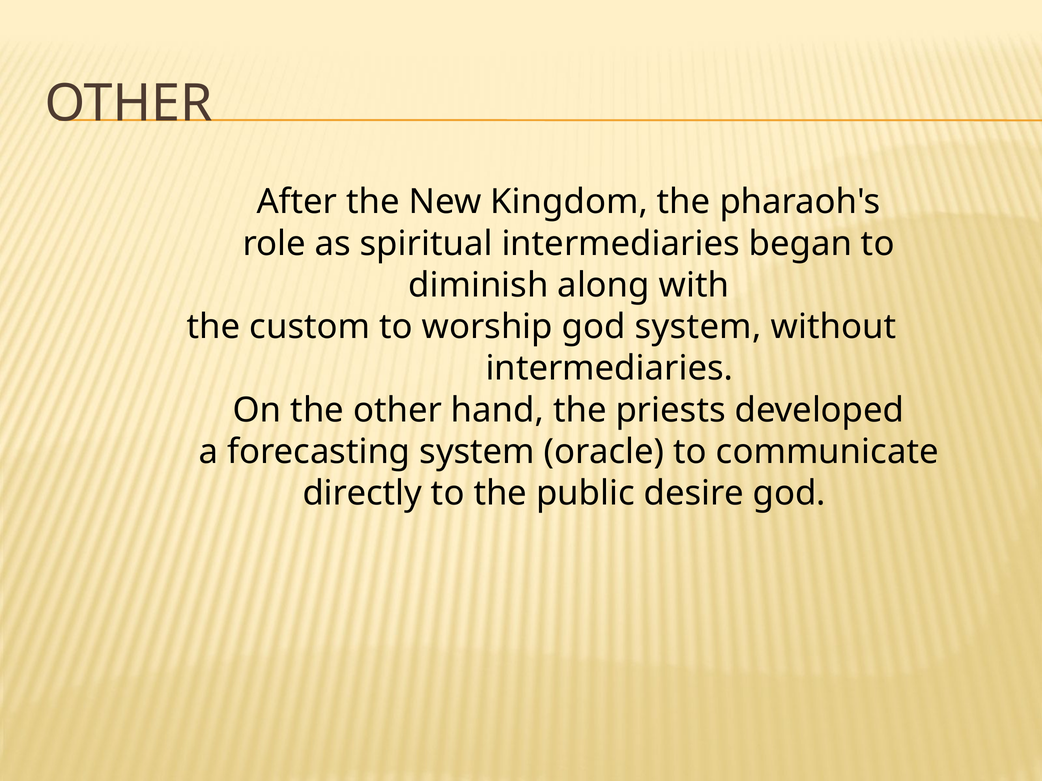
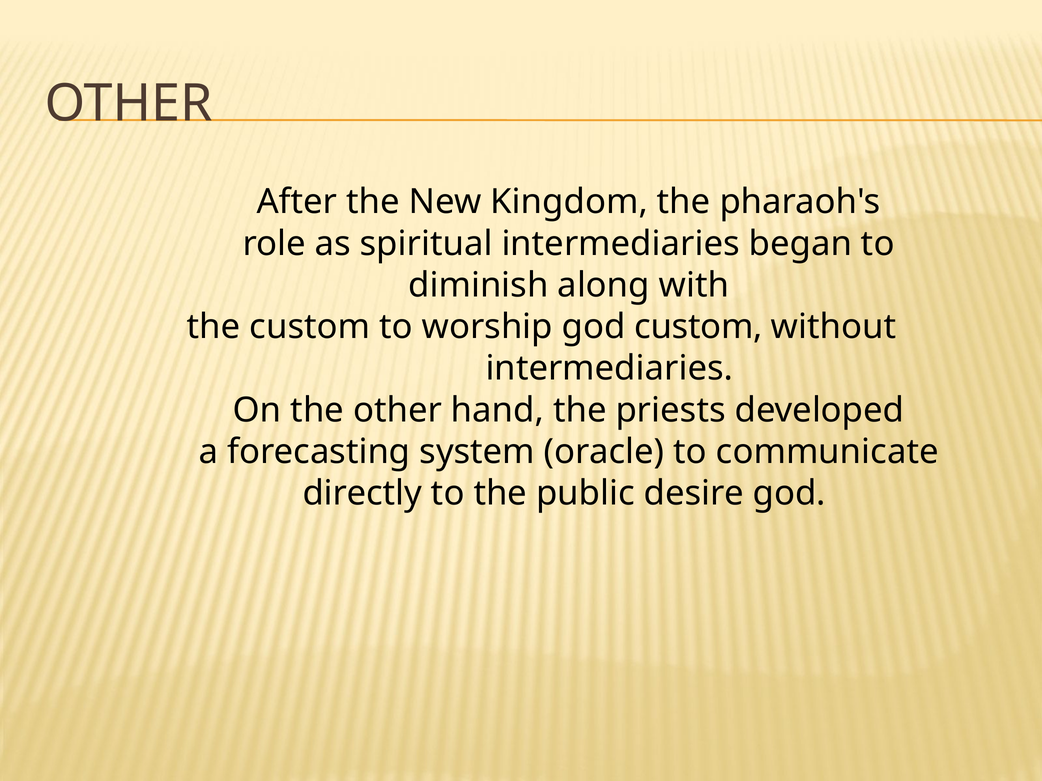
god system: system -> custom
